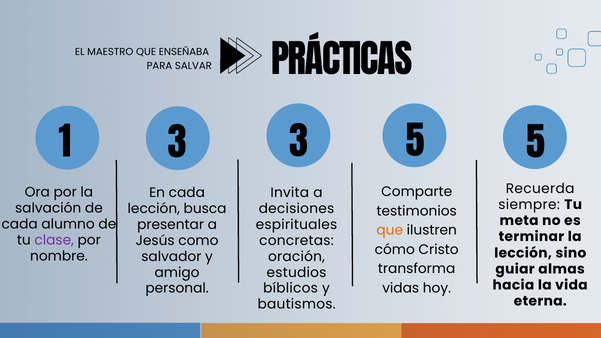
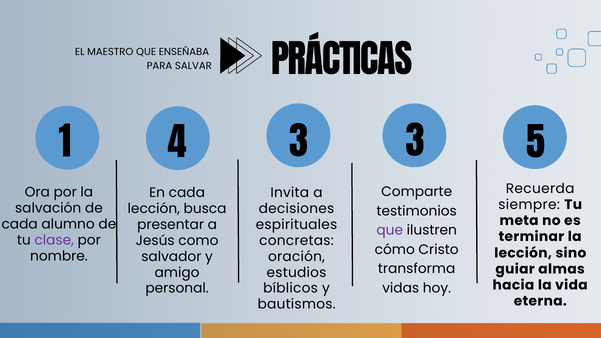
1 3: 3 -> 4
3 5: 5 -> 3
que at (390, 230) colour: orange -> purple
